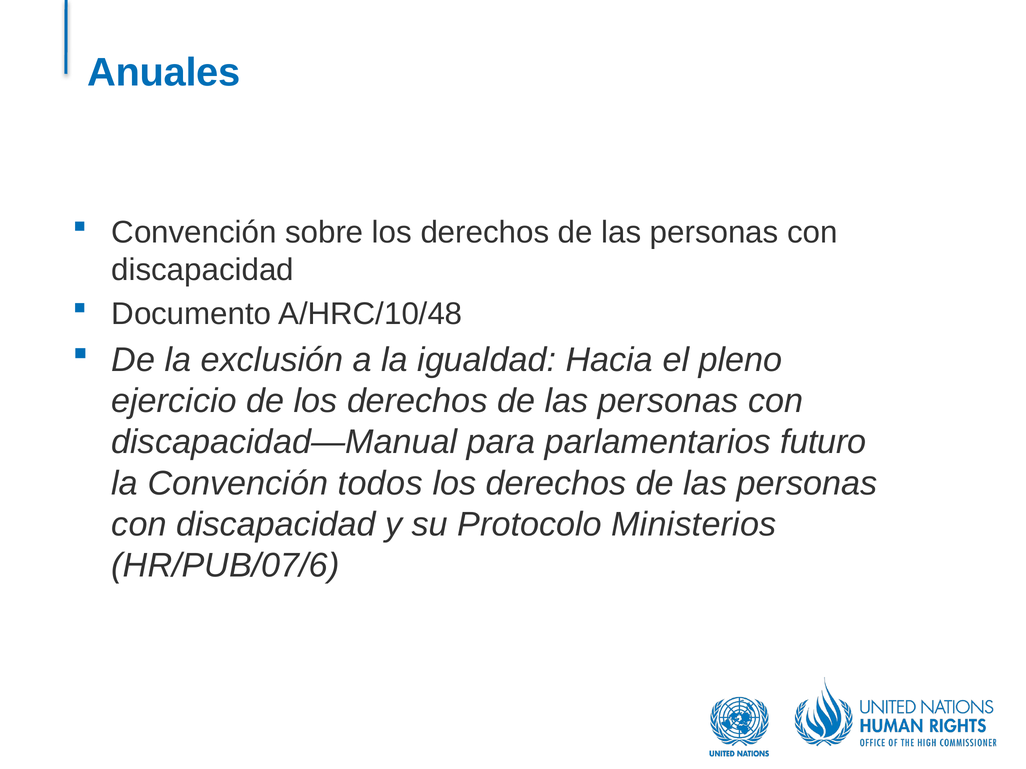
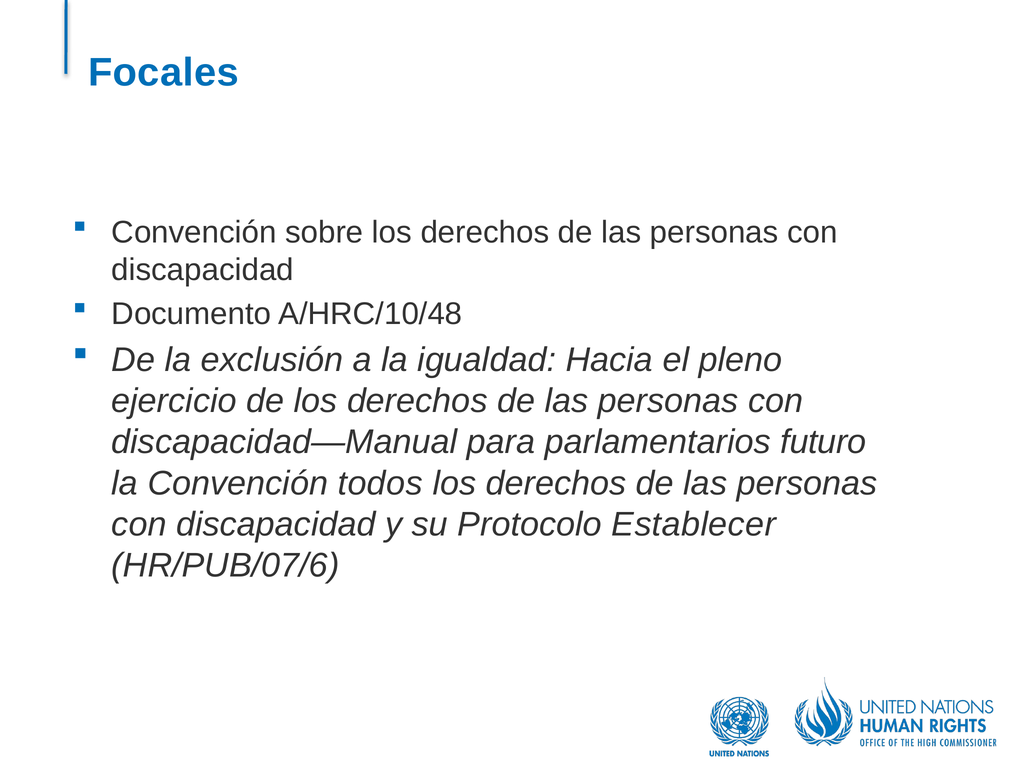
Anuales: Anuales -> Focales
Ministerios: Ministerios -> Establecer
